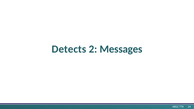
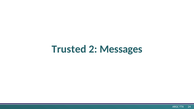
Detects: Detects -> Trusted
